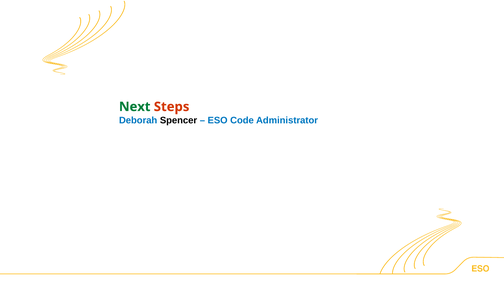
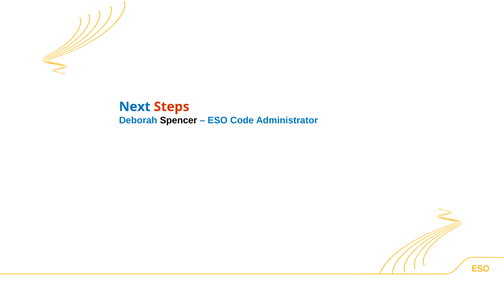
Next colour: green -> blue
